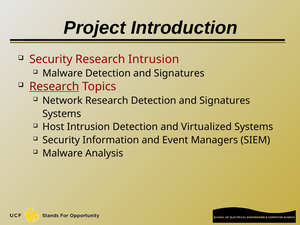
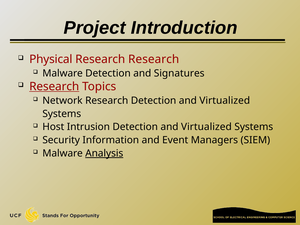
Security at (51, 59): Security -> Physical
Research Intrusion: Intrusion -> Research
Signatures at (225, 101): Signatures -> Virtualized
Analysis underline: none -> present
